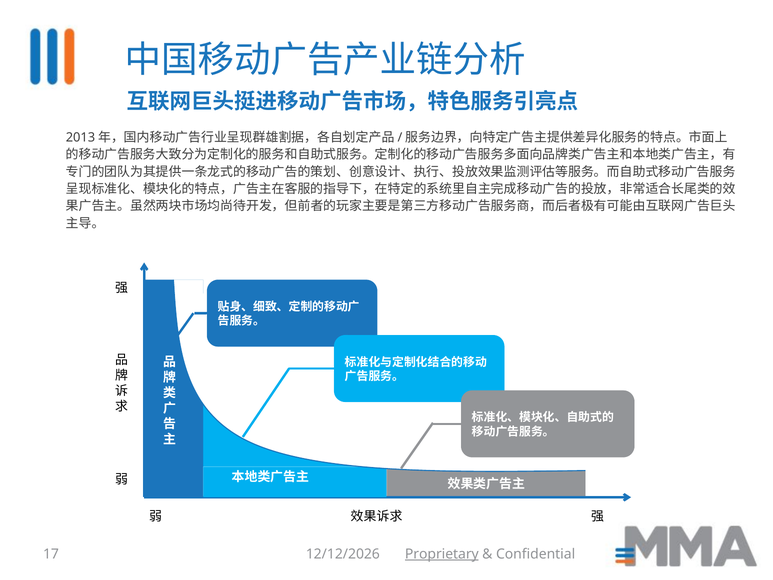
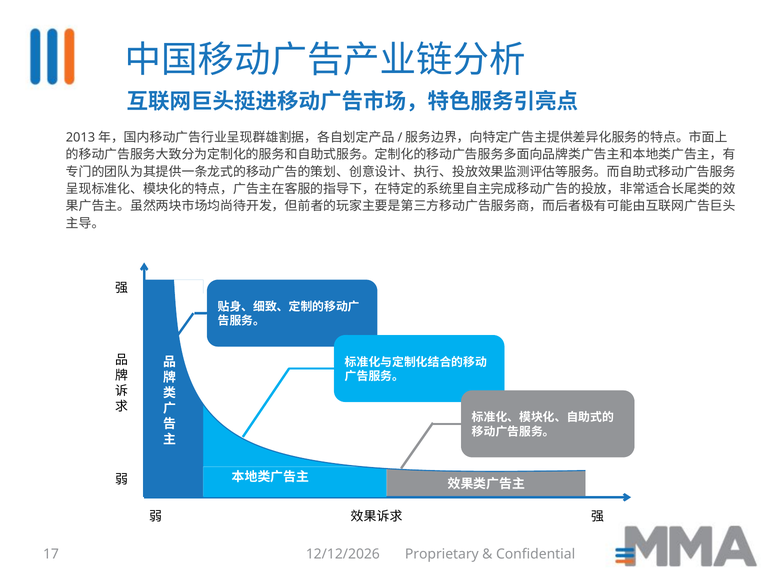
Proprietary underline: present -> none
